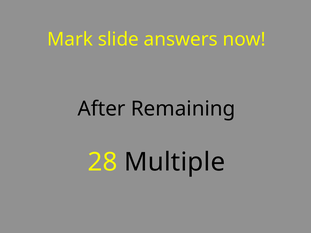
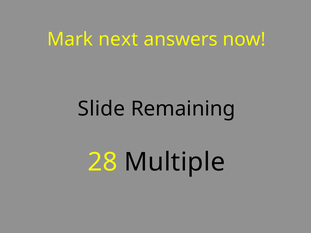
slide: slide -> next
After: After -> Slide
